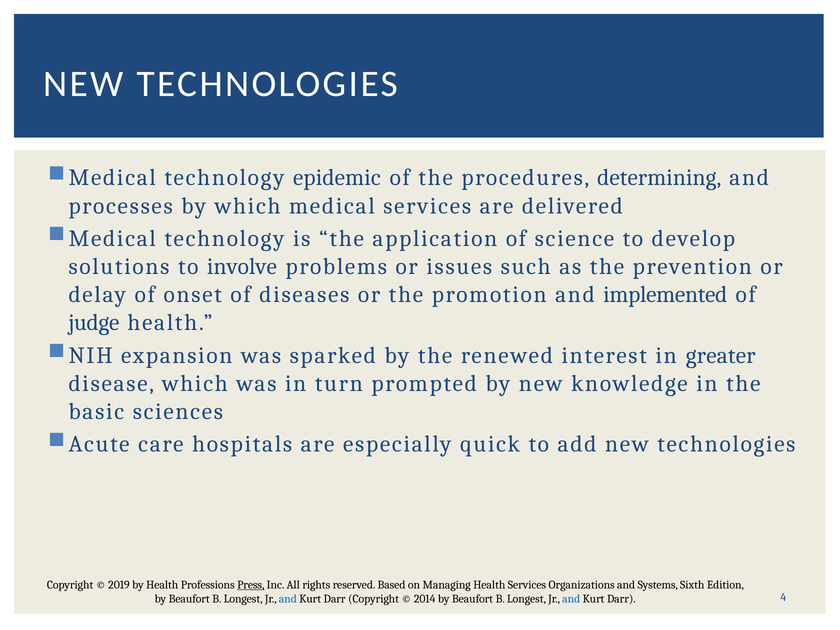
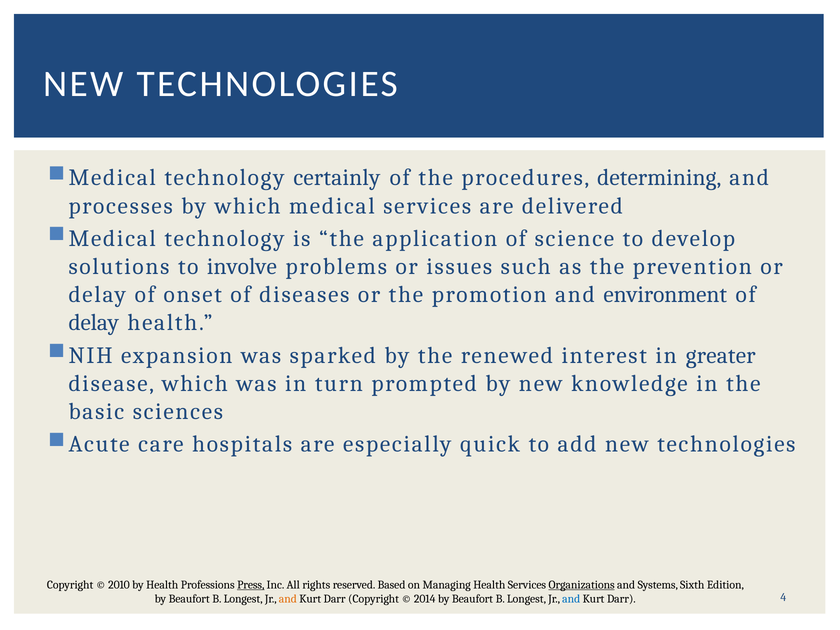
epidemic: epidemic -> certainly
implemented: implemented -> environment
judge at (94, 323): judge -> delay
2019: 2019 -> 2010
Organizations underline: none -> present
and at (288, 599) colour: blue -> orange
